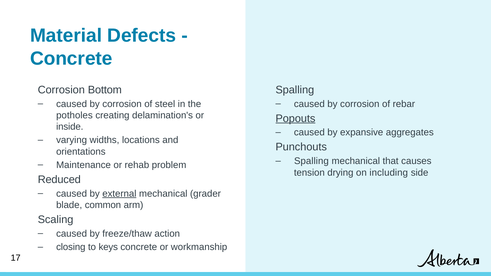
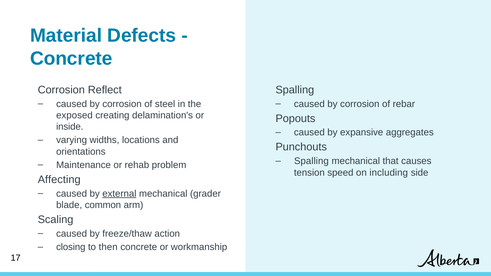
Bottom: Bottom -> Reflect
potholes: potholes -> exposed
Popouts underline: present -> none
drying: drying -> speed
Reduced: Reduced -> Affecting
keys: keys -> then
